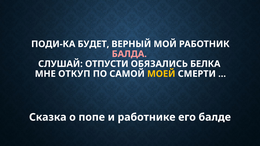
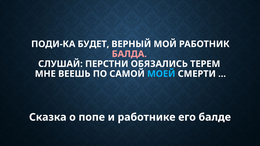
ОТПУСТИ: ОТПУСТИ -> ПЕРСТНИ
БЕЛКА: БЕЛКА -> ТЕРЕМ
ОТКУП: ОТКУП -> ВЕЕШЬ
МОЕЙ colour: yellow -> light blue
